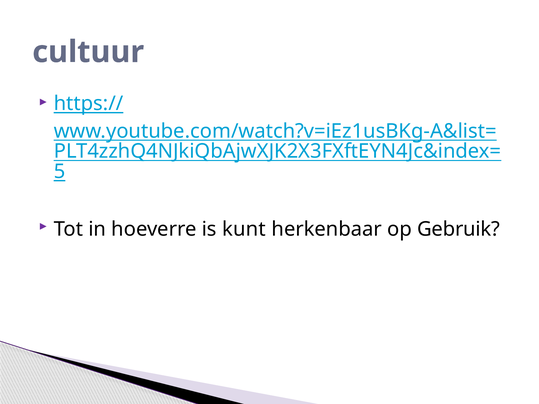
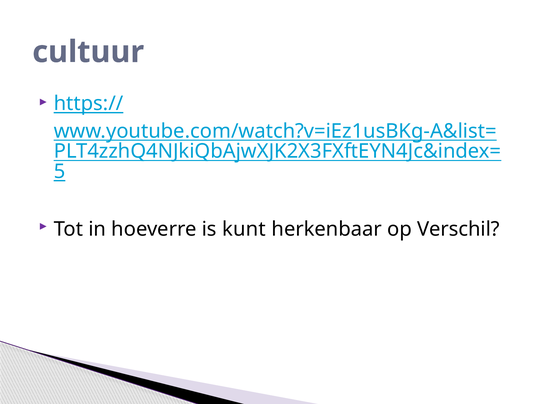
Gebruik: Gebruik -> Verschil
